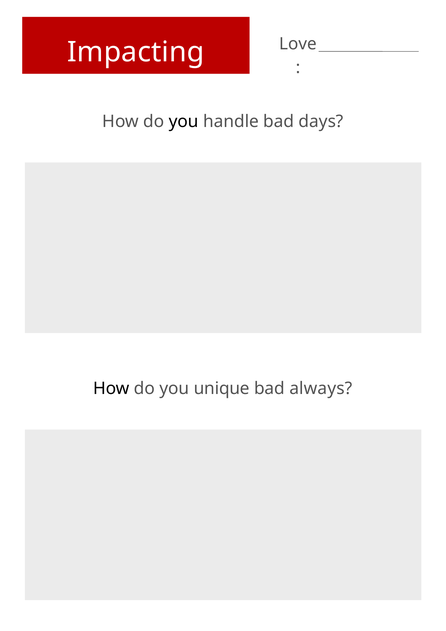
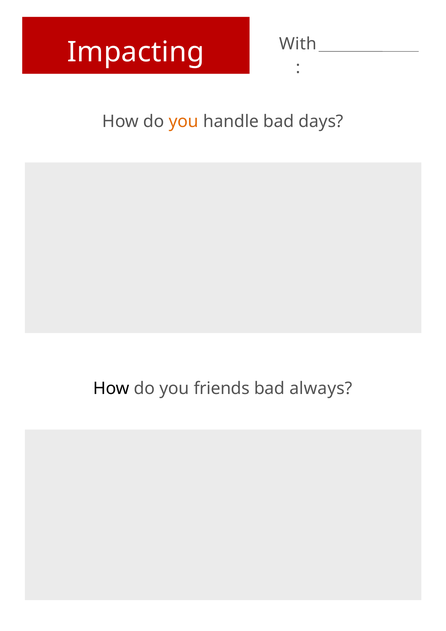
Love: Love -> With
you at (184, 121) colour: black -> orange
unique: unique -> friends
